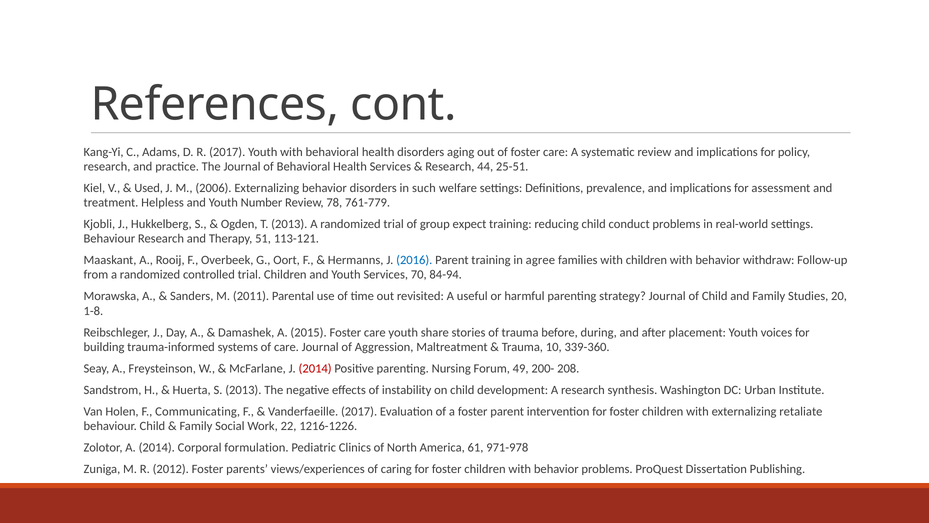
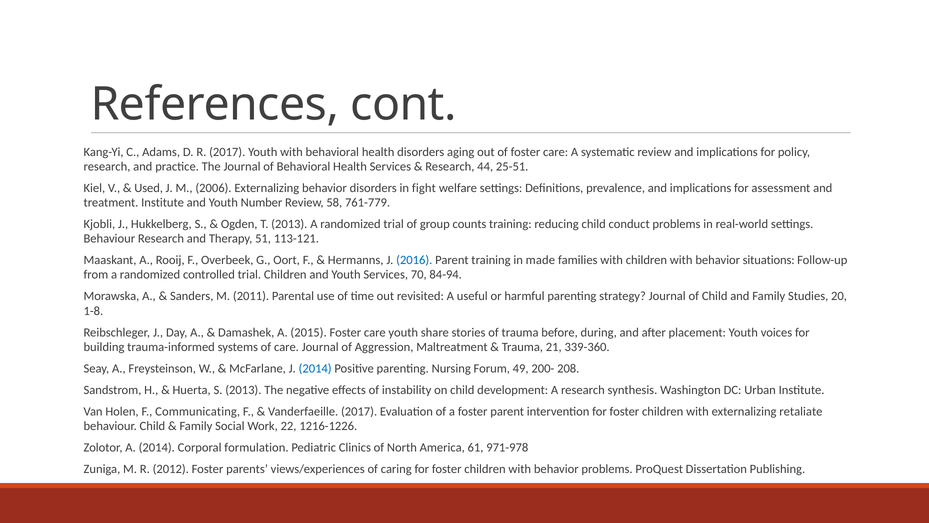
such: such -> fight
treatment Helpless: Helpless -> Institute
78: 78 -> 58
expect: expect -> counts
agree: agree -> made
withdraw: withdraw -> situations
10: 10 -> 21
2014 at (315, 368) colour: red -> blue
